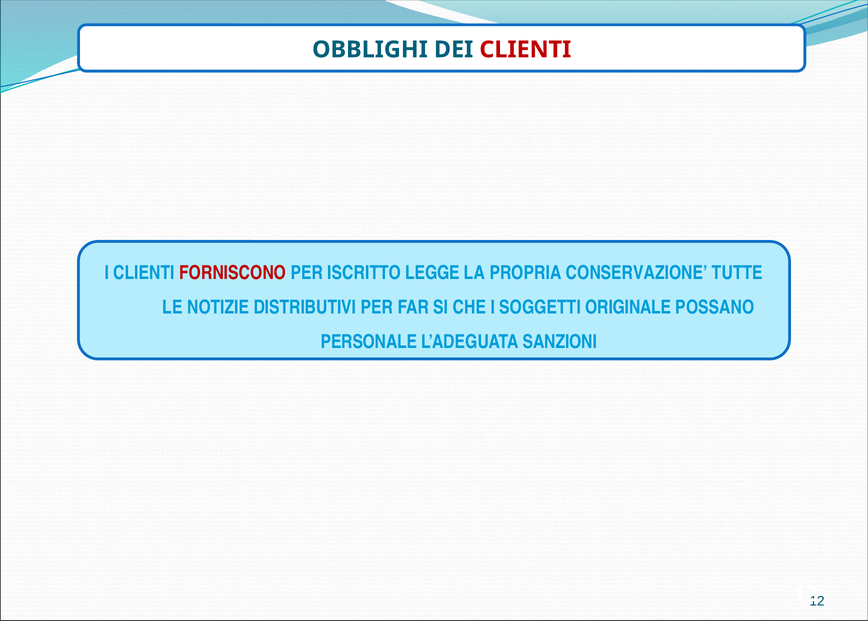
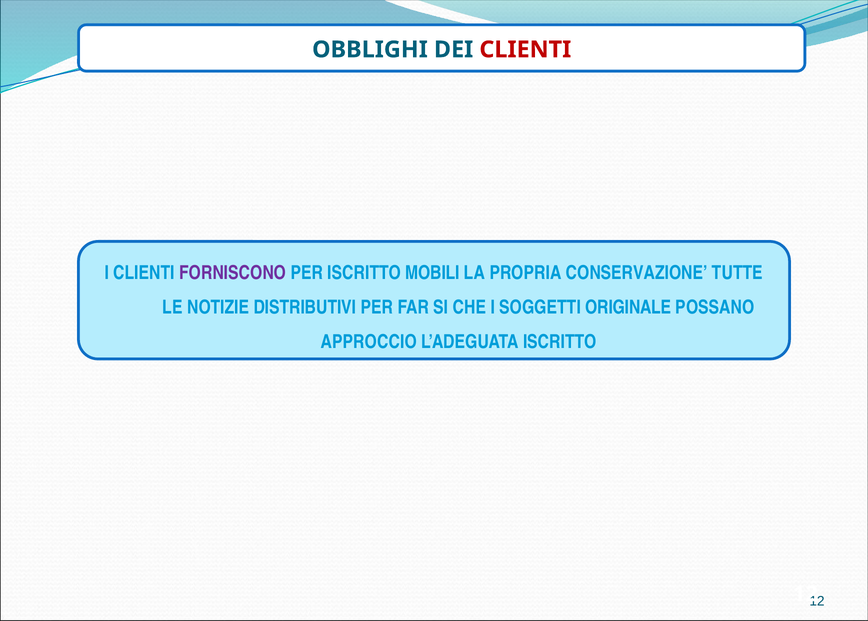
FORNISCONO colour: red -> purple
LEGGE: LEGGE -> MOBILI
PERSONALE: PERSONALE -> APPROCCIO
L’ADEGUATA SANZIONI: SANZIONI -> ISCRITTO
